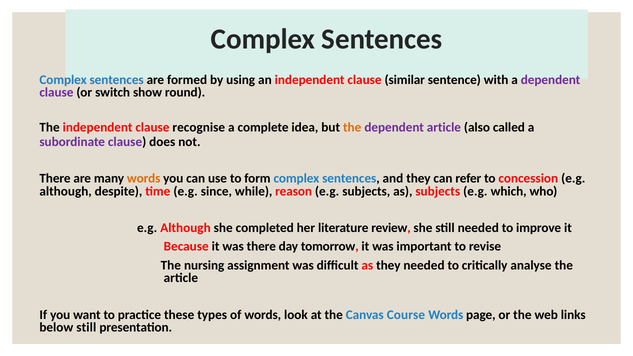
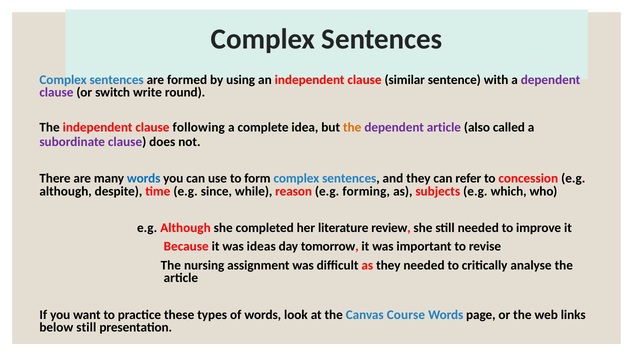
show: show -> write
recognise: recognise -> following
words at (144, 179) colour: orange -> blue
e.g subjects: subjects -> forming
was there: there -> ideas
